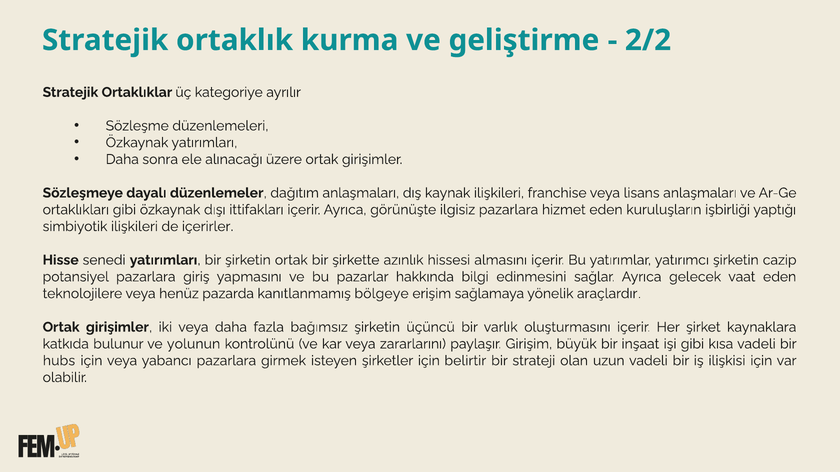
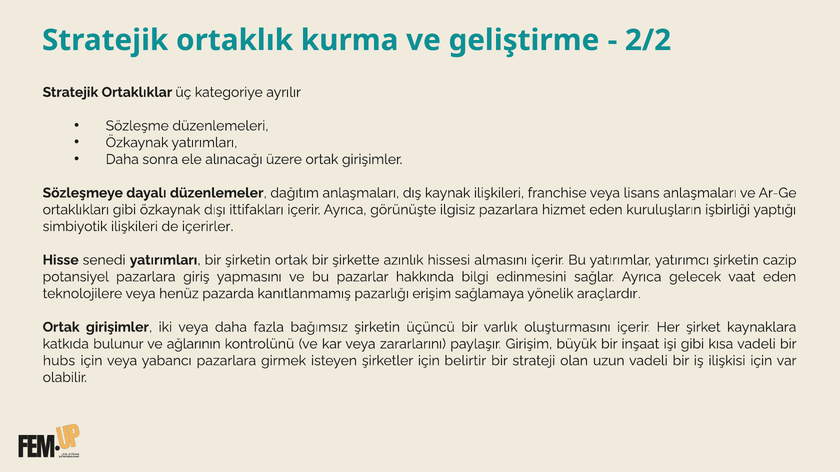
bölgeye: bölgeye -> pazarlığı
yolunun: yolunun -> ağlarının
